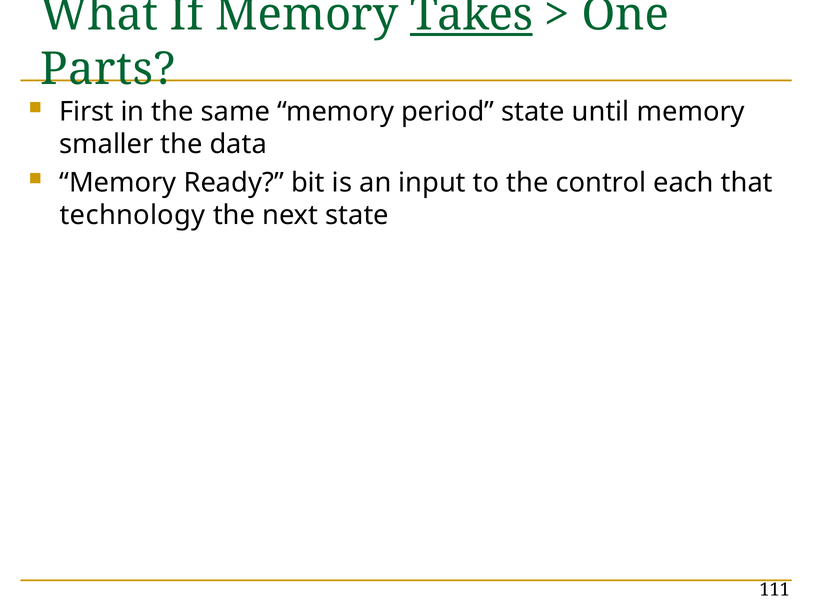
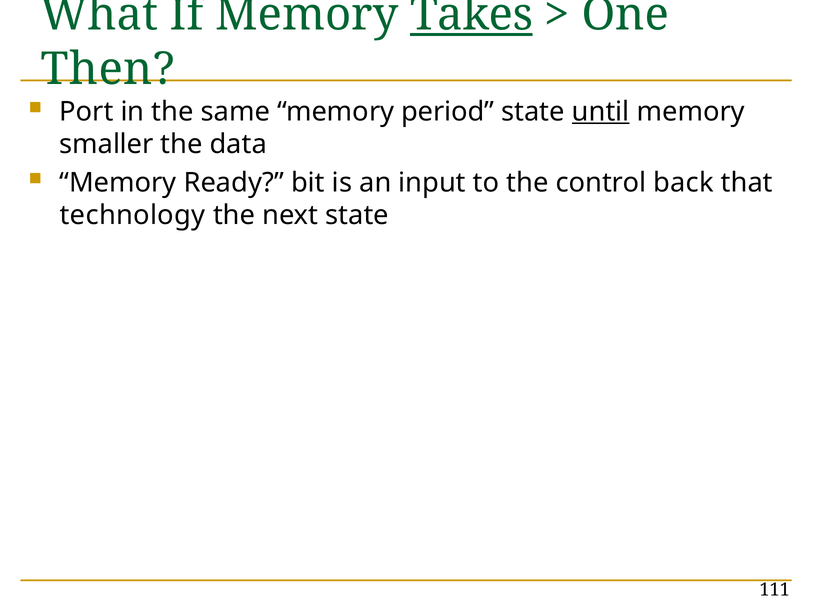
Parts: Parts -> Then
First: First -> Port
until underline: none -> present
each: each -> back
